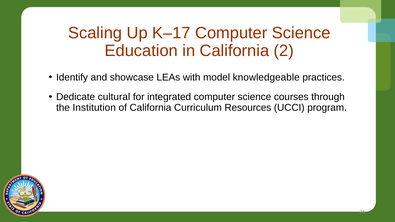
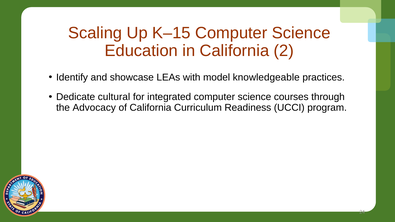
K–17: K–17 -> K–15
Institution: Institution -> Advocacy
Resources: Resources -> Readiness
